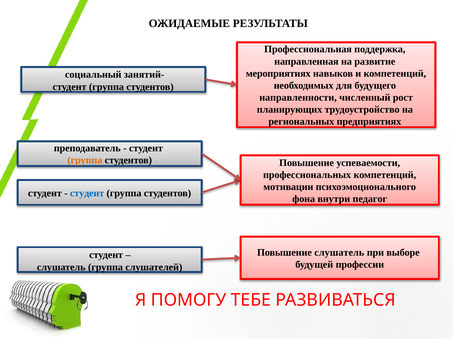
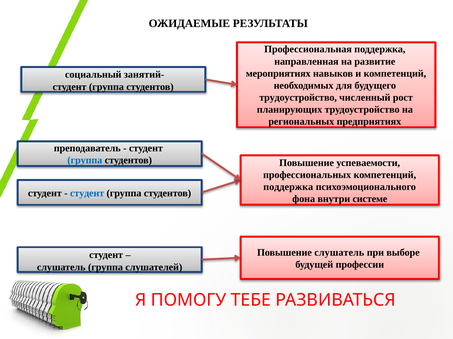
направленности at (298, 98): направленности -> трудоустройство
группа at (85, 161) colour: orange -> blue
мотивации at (288, 187): мотивации -> поддержка
педагог: педагог -> системе
